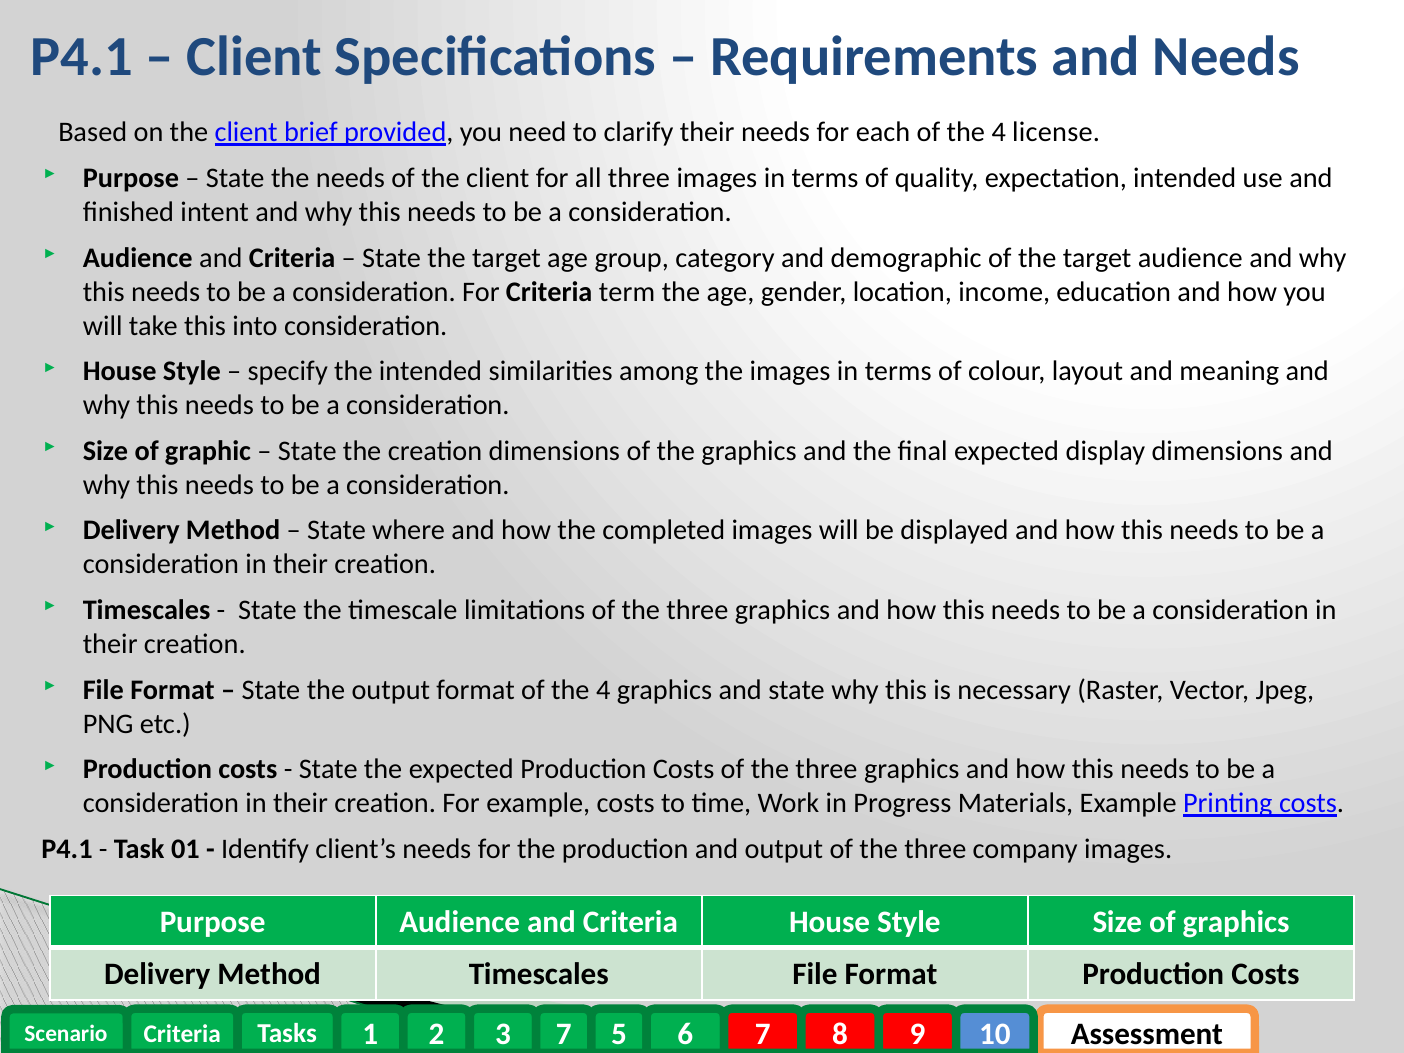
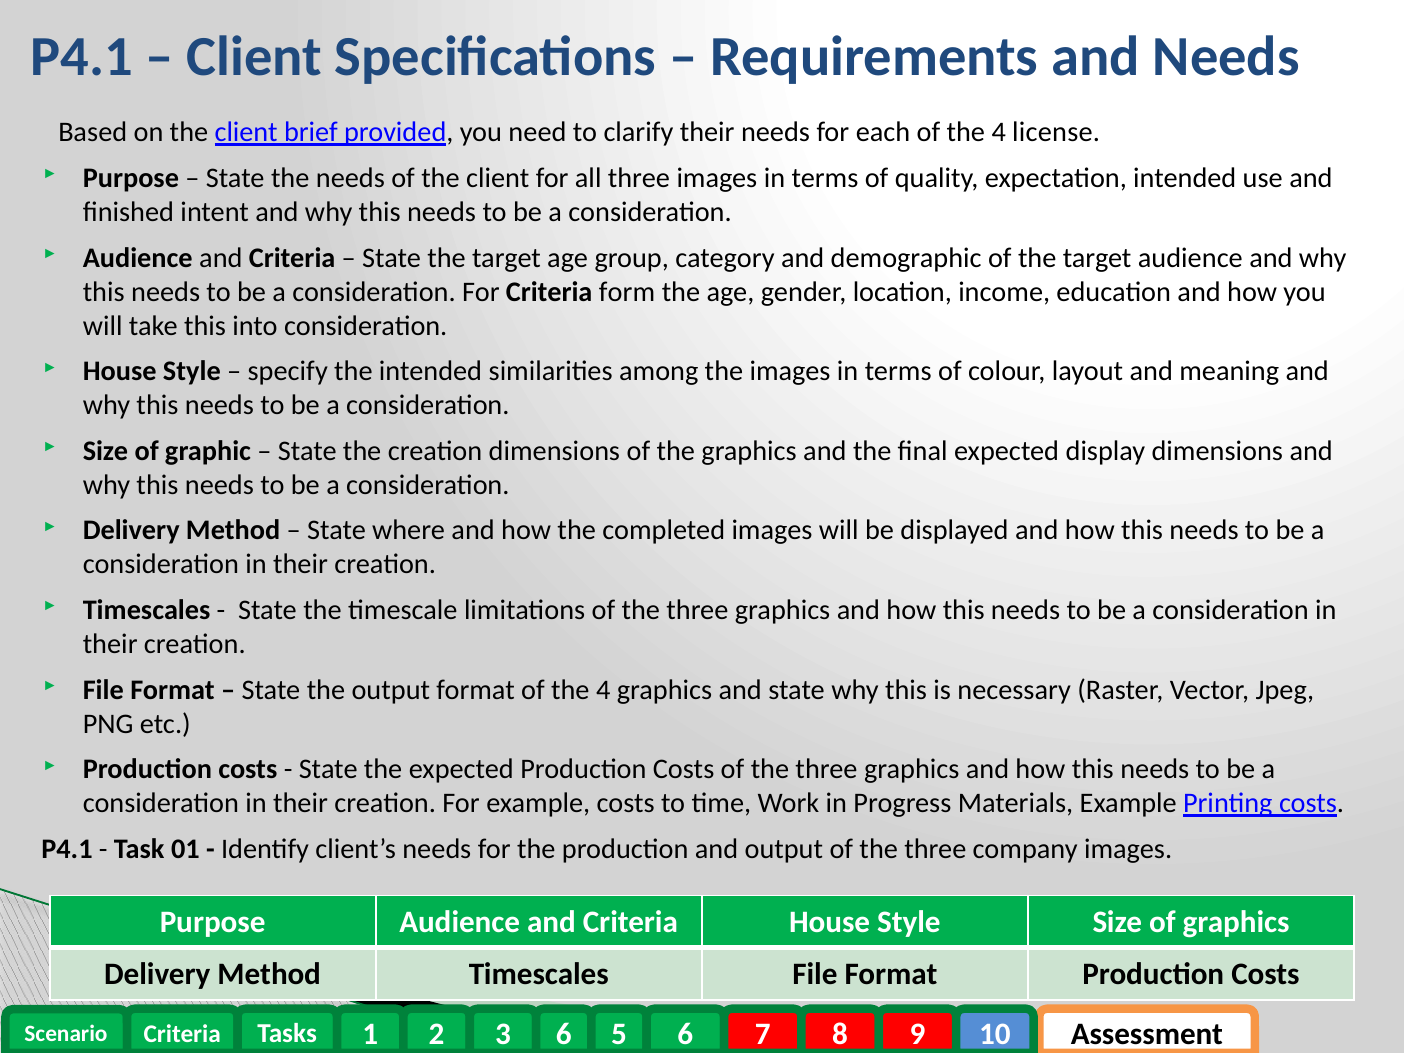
term: term -> form
7 at (564, 1034): 7 -> 6
